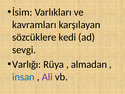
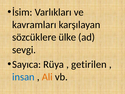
kedi: kedi -> ülke
Varlığı: Varlığı -> Sayıca
almadan: almadan -> getirilen
Ali colour: purple -> orange
